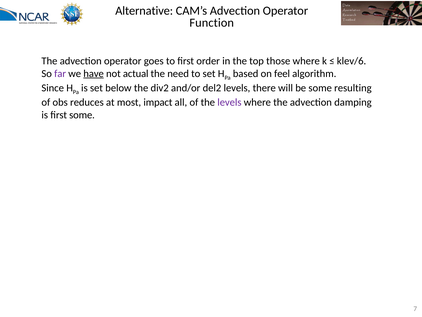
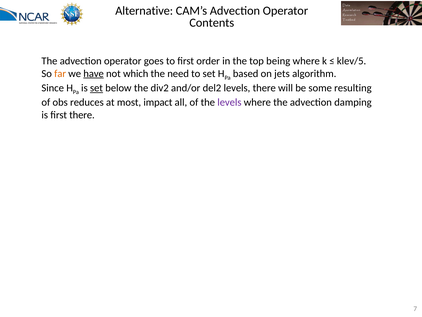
Function: Function -> Contents
those: those -> being
klev/6: klev/6 -> klev/5
far colour: purple -> orange
actual: actual -> which
feel: feel -> jets
set at (96, 88) underline: none -> present
first some: some -> there
